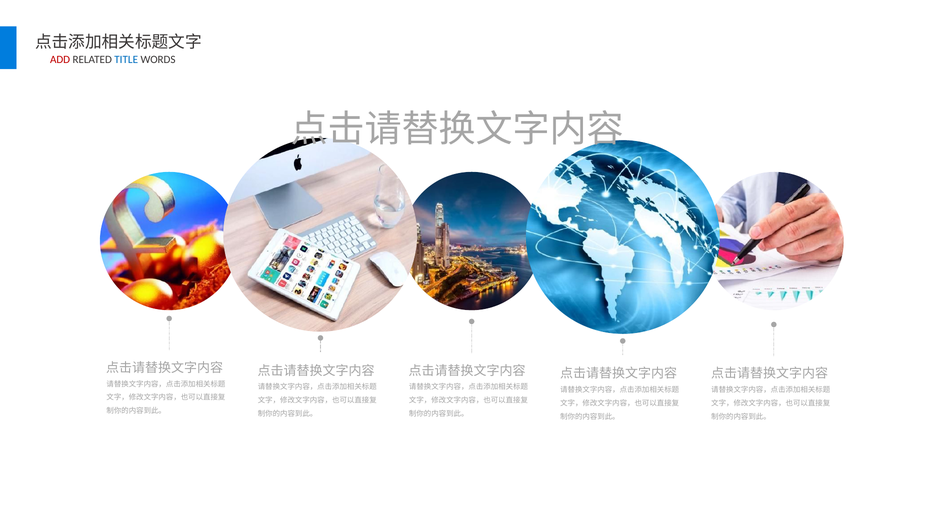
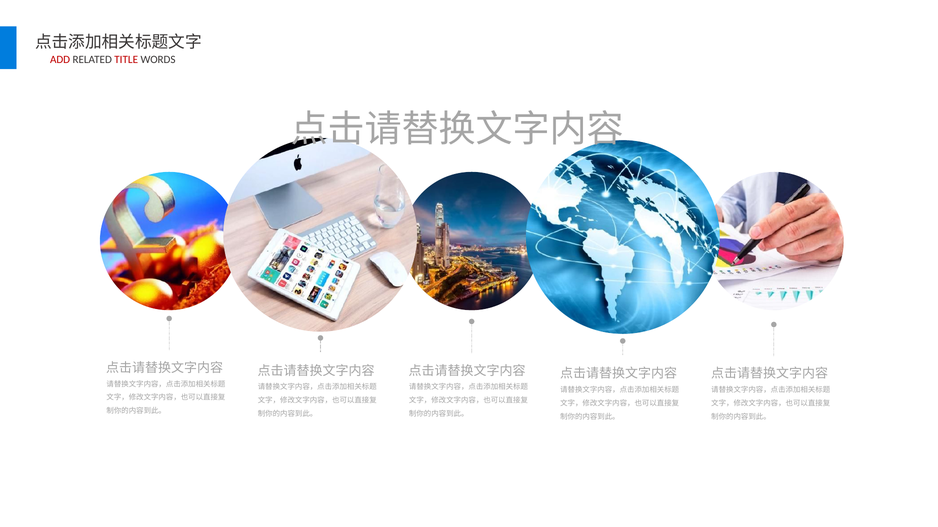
TITLE colour: blue -> red
